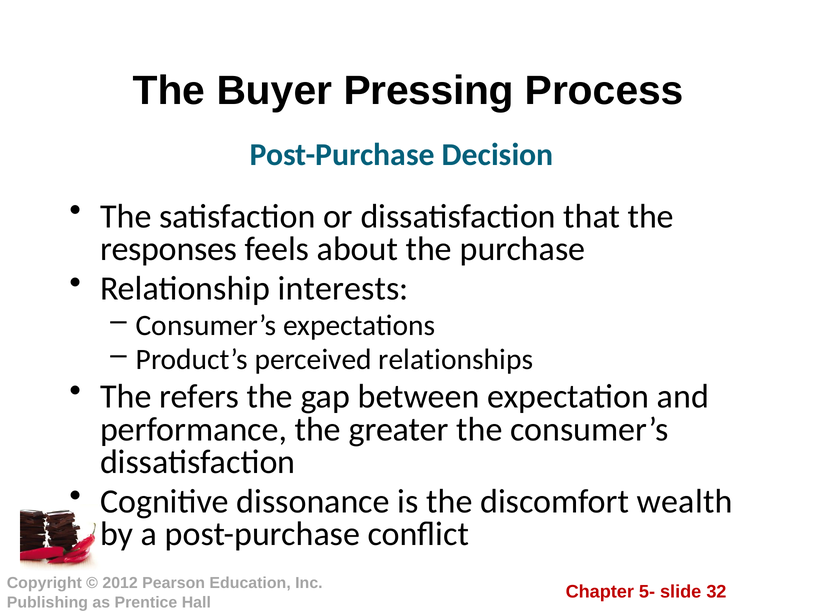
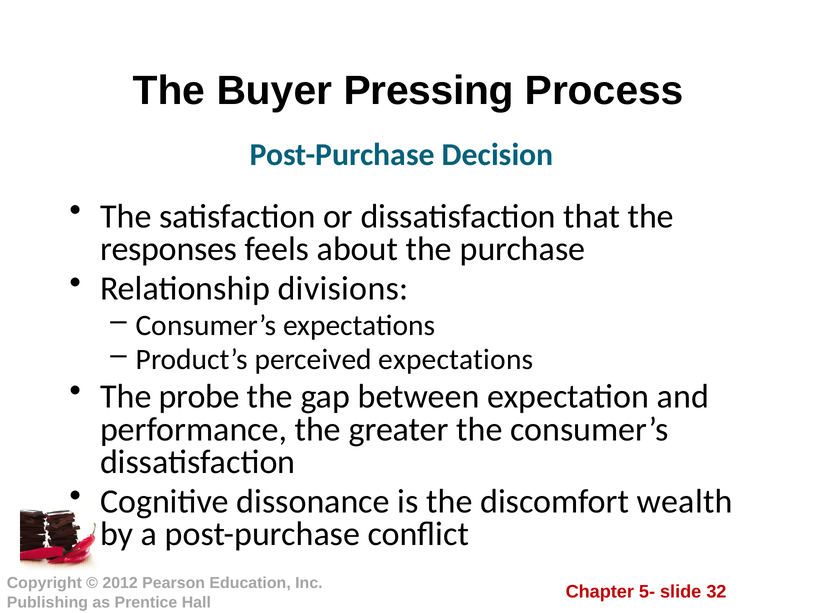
interests: interests -> divisions
perceived relationships: relationships -> expectations
refers: refers -> probe
